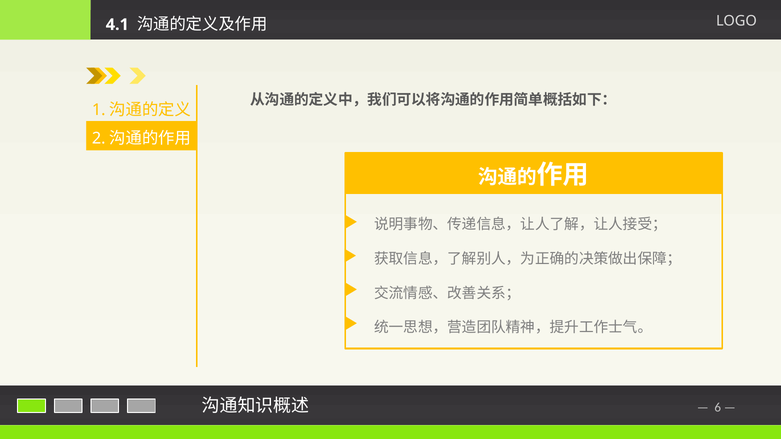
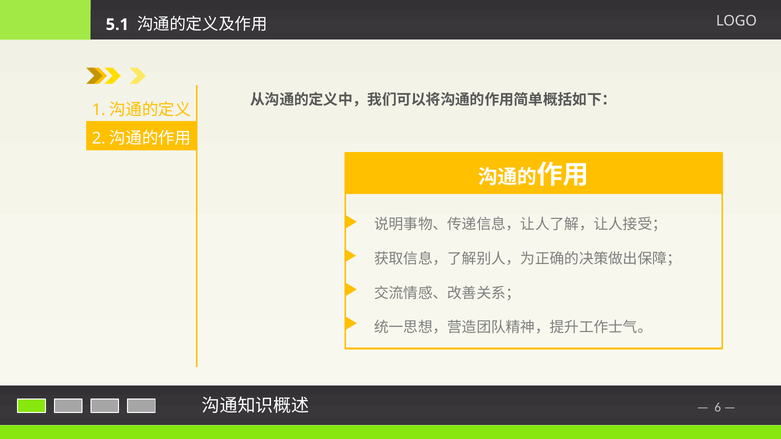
4.1: 4.1 -> 5.1
